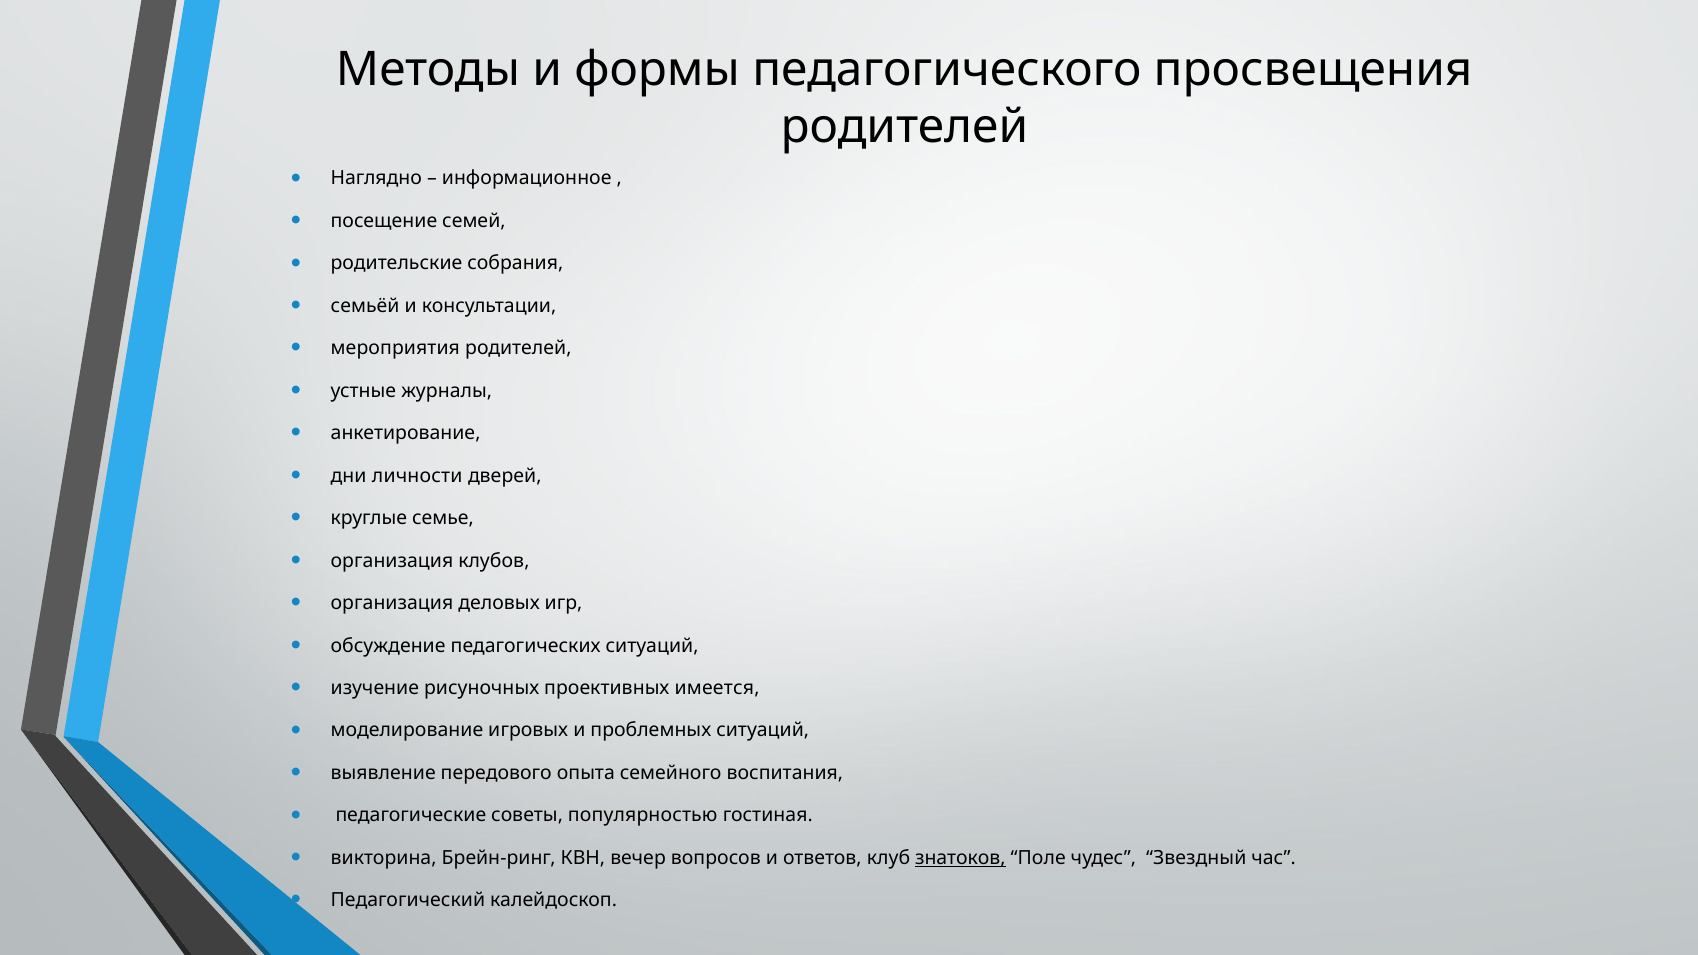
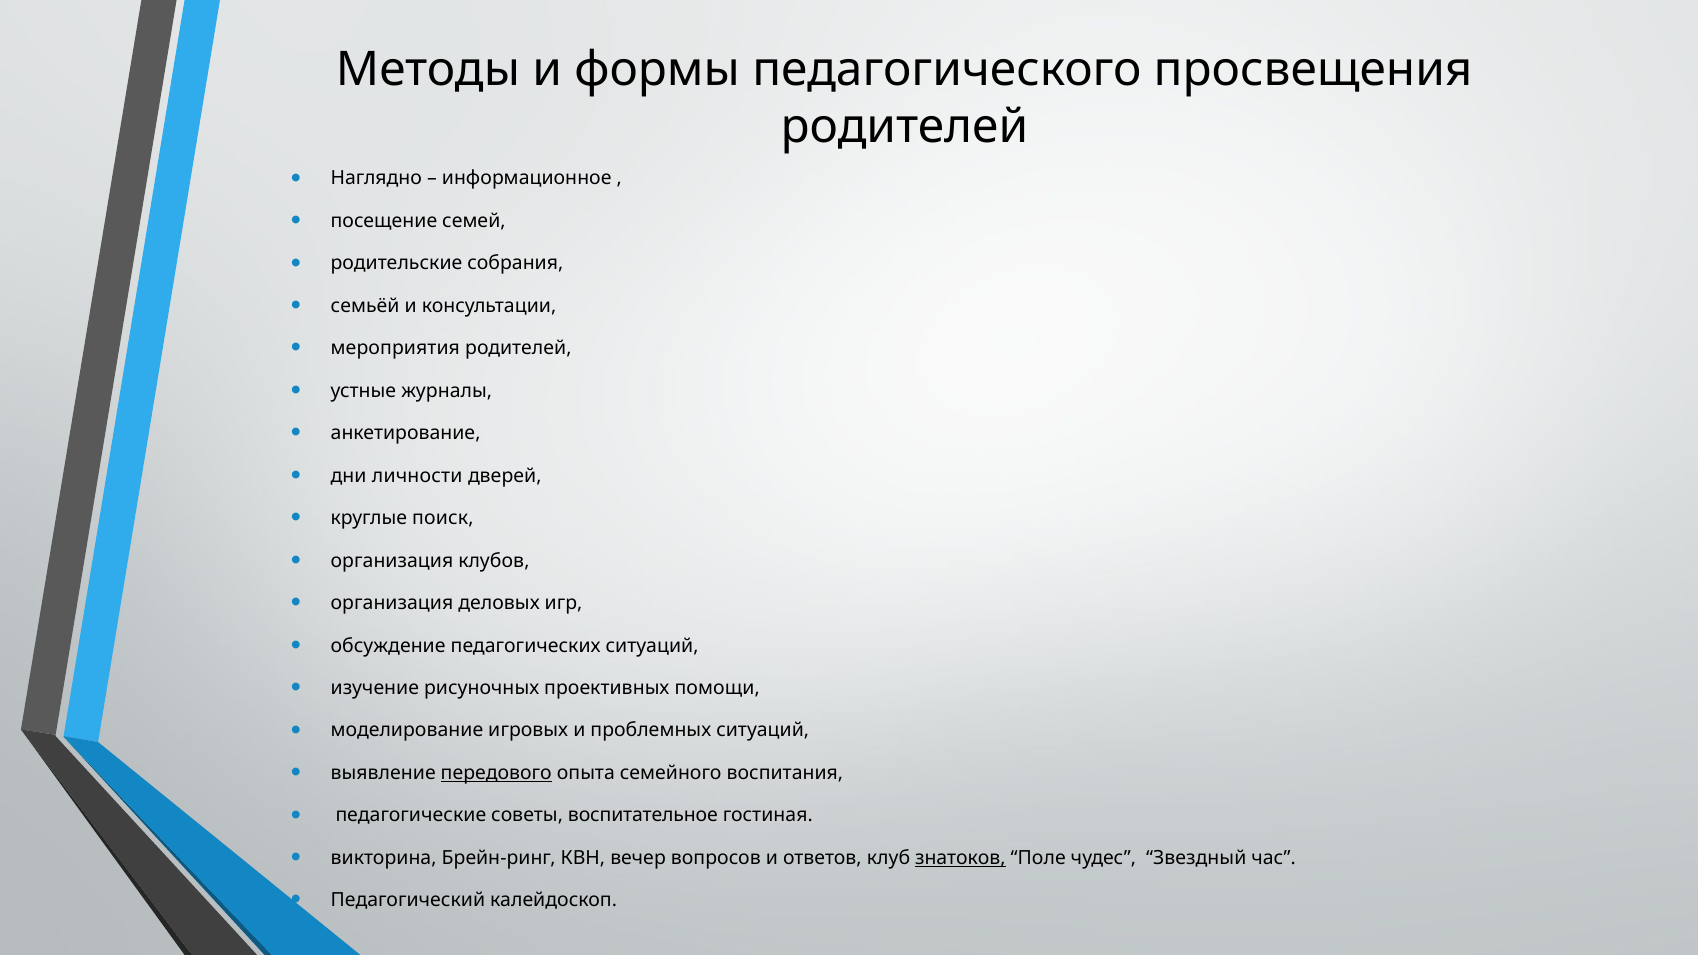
семье: семье -> поиск
имеется: имеется -> помощи
передового underline: none -> present
популярностью: популярностью -> воспитательное
